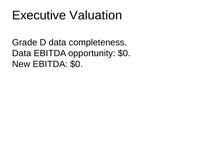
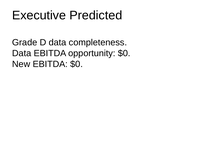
Valuation: Valuation -> Predicted
